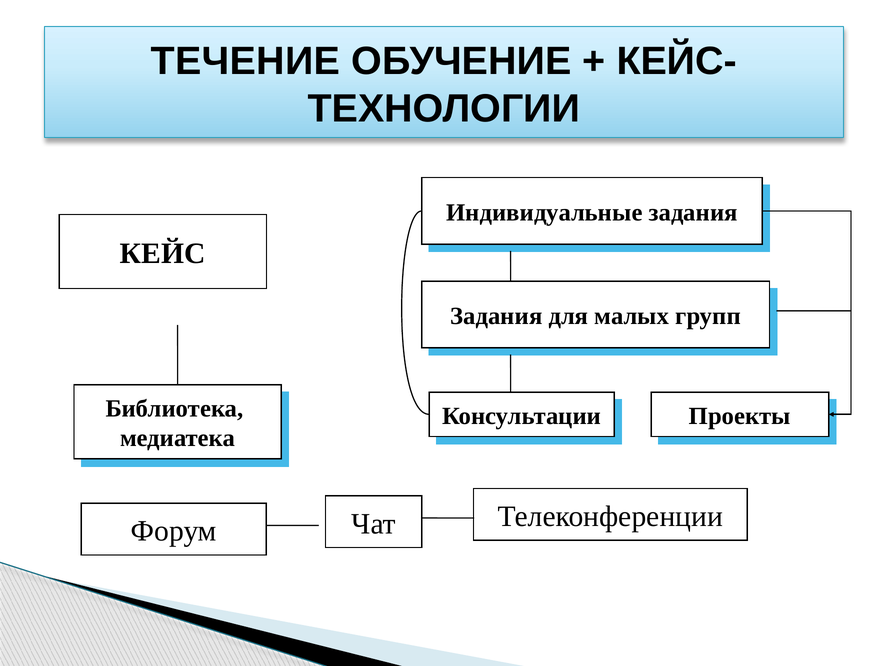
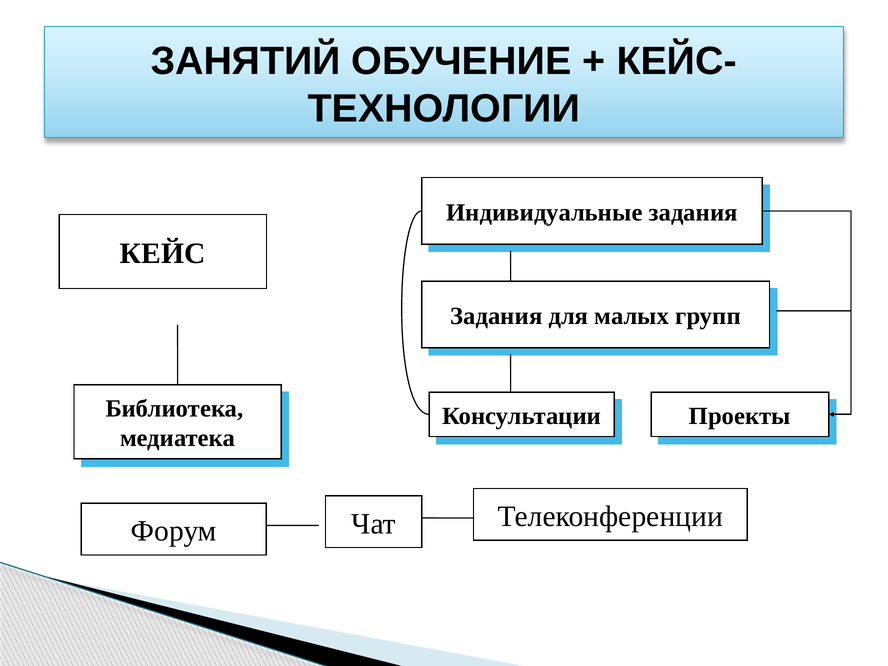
ТЕЧЕНИЕ: ТЕЧЕНИЕ -> ЗАНЯТИЙ
